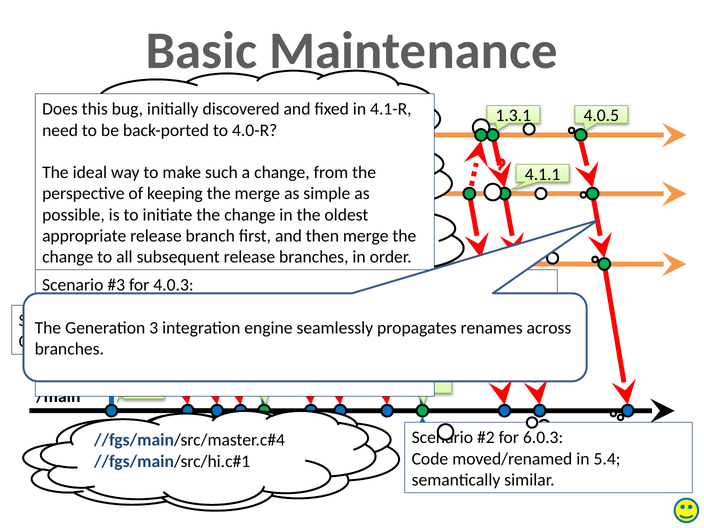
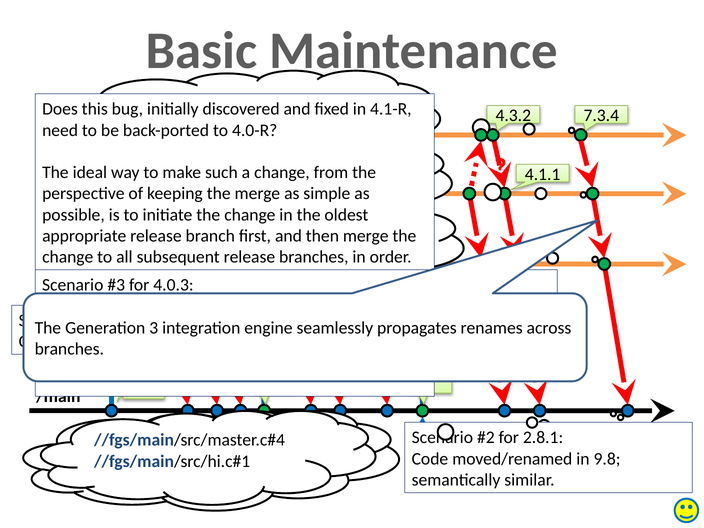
1.3.1: 1.3.1 -> 4.3.2
4.0.5: 4.0.5 -> 7.3.4
6.0.3: 6.0.3 -> 2.8.1
5.4: 5.4 -> 9.8
